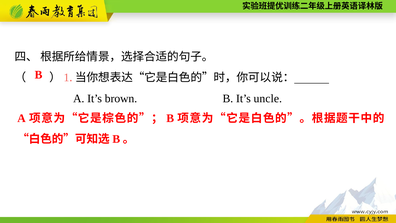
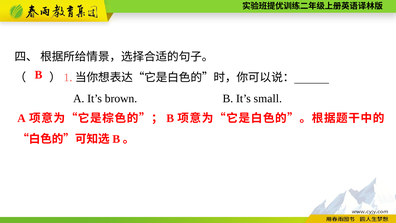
uncle: uncle -> small
